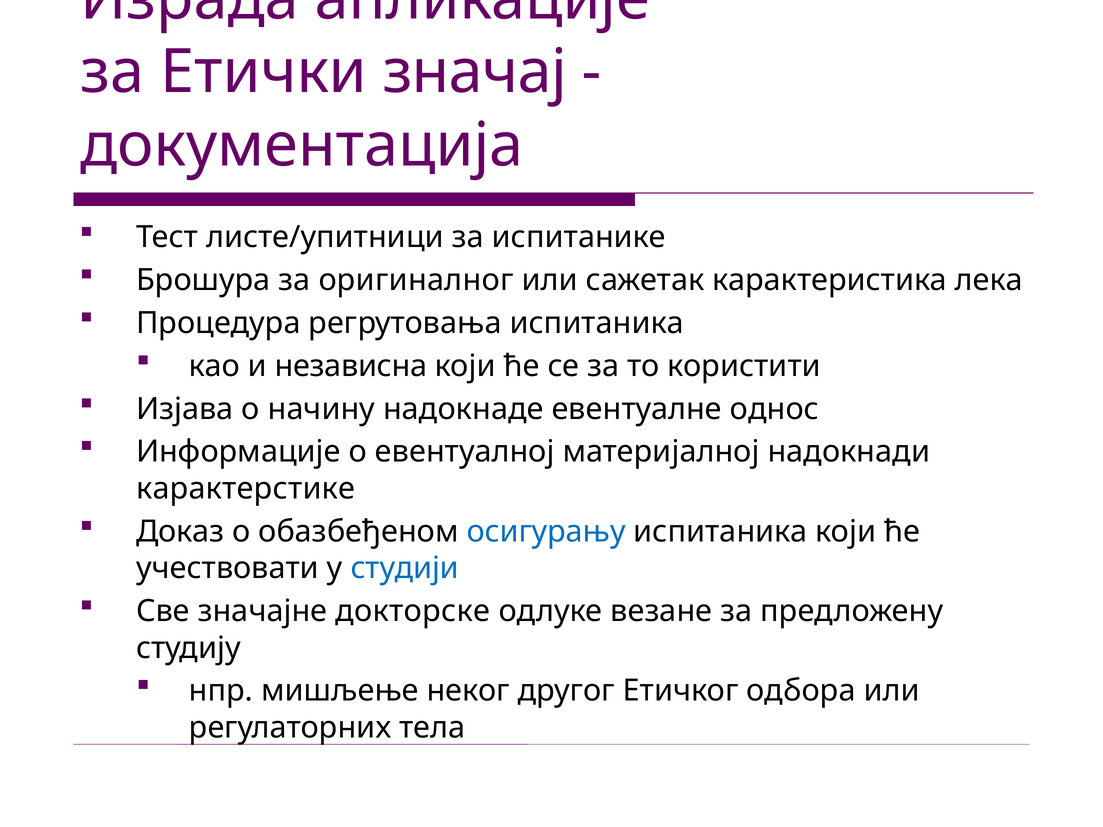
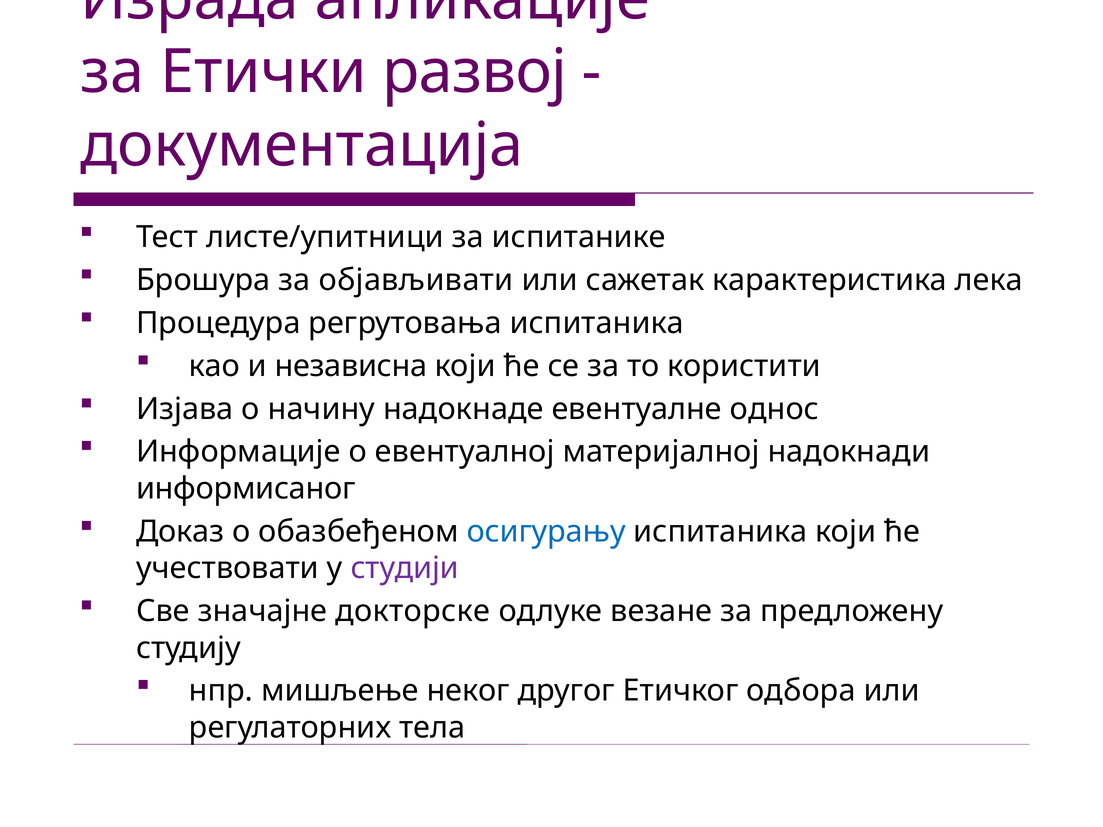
значај: значај -> развој
оригиналног: оригиналног -> објављивати
карактерстике: карактерстике -> информисаног
студији colour: blue -> purple
